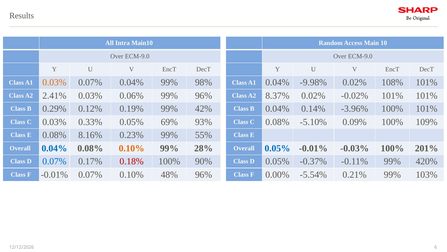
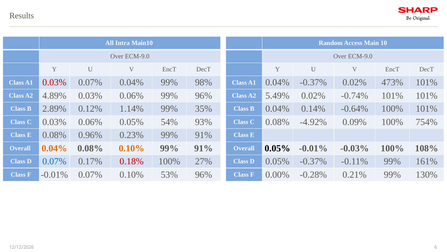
0.03% at (54, 82) colour: orange -> red
0.04% -9.98%: -9.98% -> -0.37%
108%: 108% -> 473%
2.41%: 2.41% -> 4.89%
8.37%: 8.37% -> 5.49%
-0.02%: -0.02% -> -0.74%
0.29%: 0.29% -> 2.89%
0.19%: 0.19% -> 1.14%
42%: 42% -> 35%
-3.96%: -3.96% -> -0.64%
C 0.03% 0.33%: 0.33% -> 0.06%
69%: 69% -> 54%
-5.10%: -5.10% -> -4.92%
109%: 109% -> 754%
8.16%: 8.16% -> 0.96%
0.23% 99% 55%: 55% -> 91%
0.04% at (54, 148) colour: blue -> orange
28% at (204, 148): 28% -> 91%
0.05% at (277, 148) colour: blue -> black
201%: 201% -> 108%
90%: 90% -> 27%
420%: 420% -> 161%
48%: 48% -> 53%
-5.54%: -5.54% -> -0.28%
103%: 103% -> 130%
